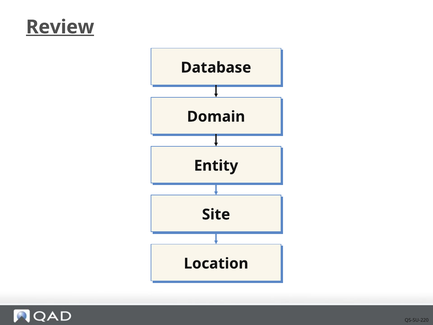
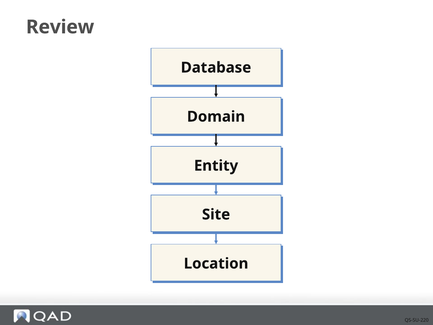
Review underline: present -> none
